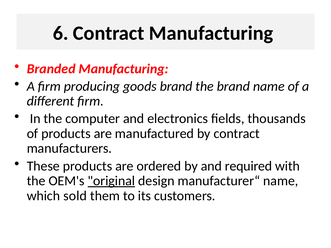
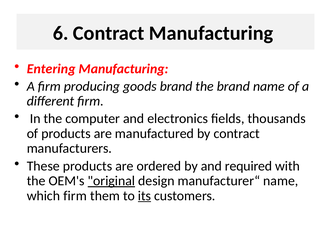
Branded: Branded -> Entering
which sold: sold -> firm
its underline: none -> present
